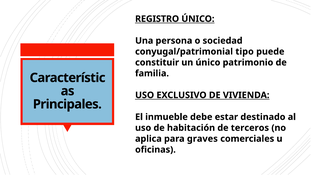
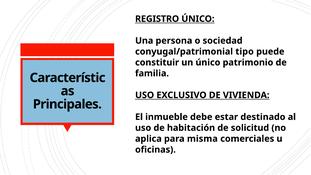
terceros: terceros -> solicitud
graves: graves -> misma
